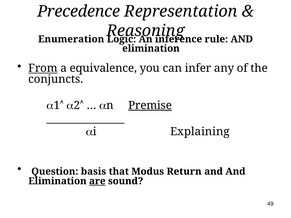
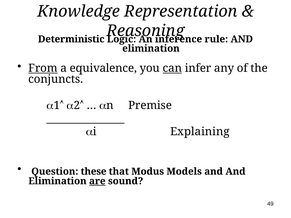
Precedence: Precedence -> Knowledge
Enumeration: Enumeration -> Deterministic
can underline: none -> present
Premise underline: present -> none
basis: basis -> these
Return: Return -> Models
